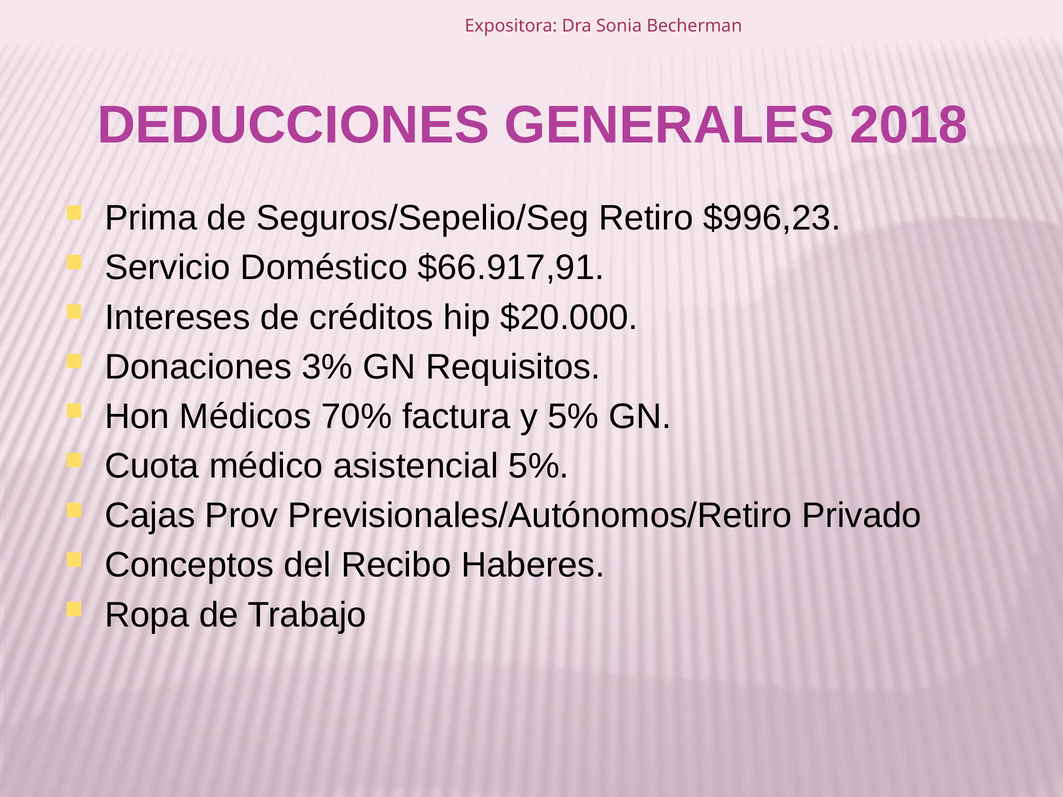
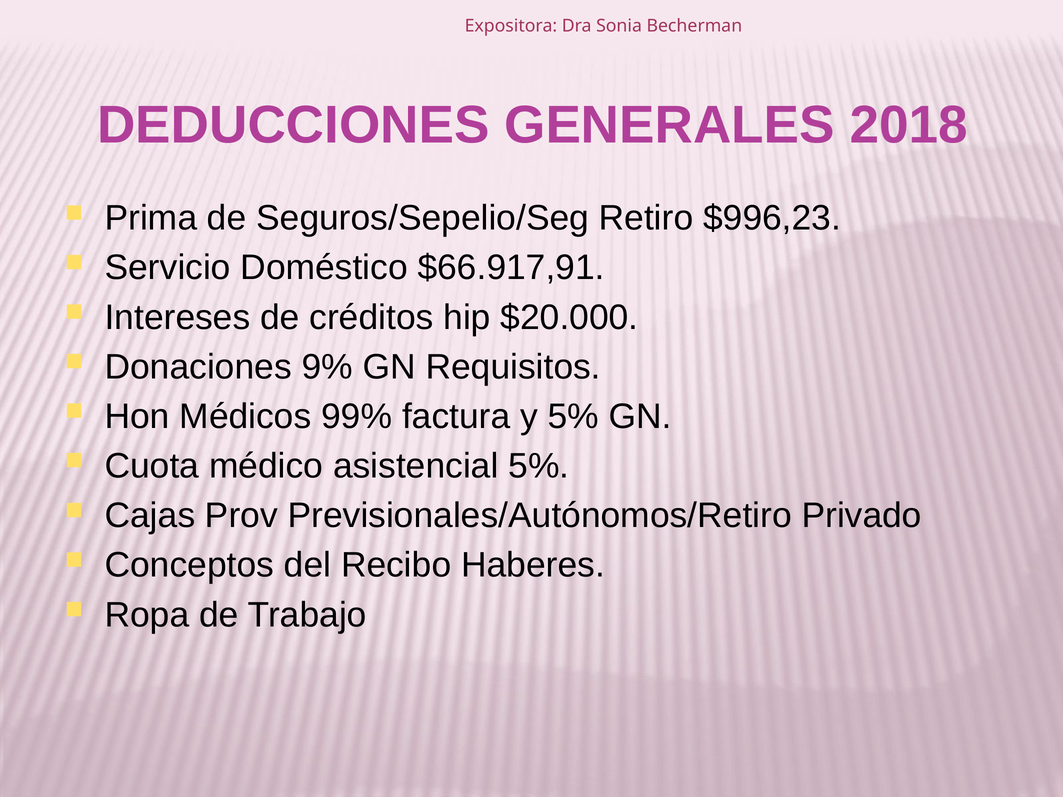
3%: 3% -> 9%
70%: 70% -> 99%
